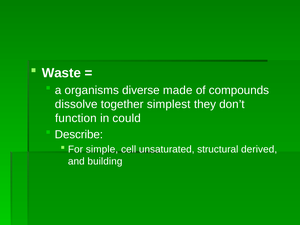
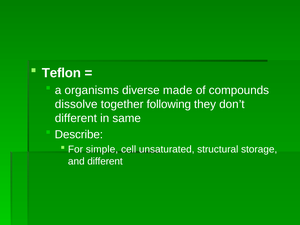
Waste: Waste -> Teflon
simplest: simplest -> following
function at (76, 118): function -> different
could: could -> same
derived: derived -> storage
and building: building -> different
